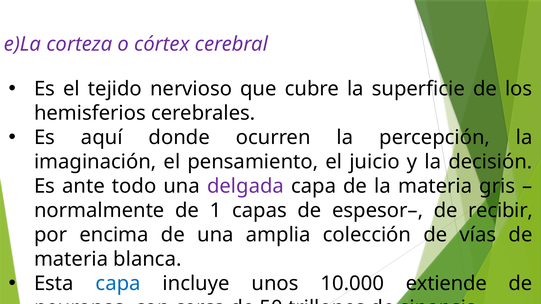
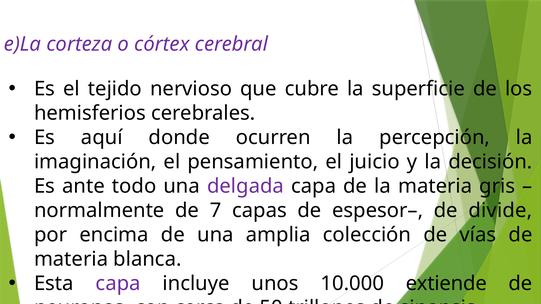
1: 1 -> 7
recibir: recibir -> divide
capa at (118, 284) colour: blue -> purple
